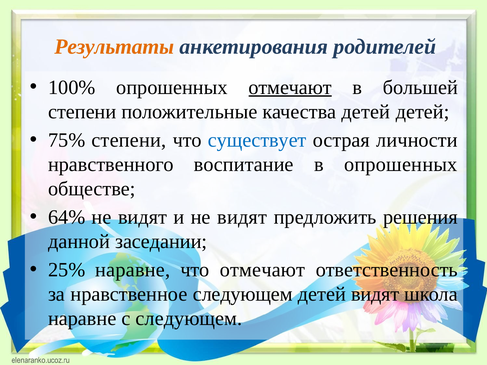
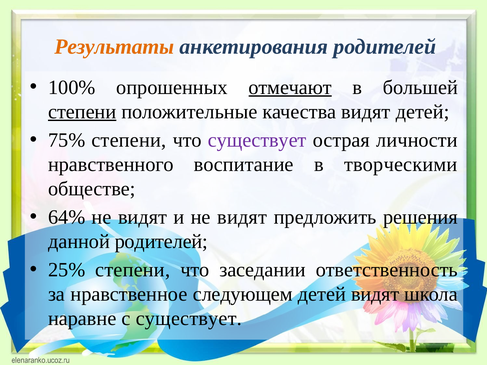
степени at (82, 112) underline: none -> present
качества детей: детей -> видят
существует at (257, 140) colour: blue -> purple
в опрошенных: опрошенных -> творческими
данной заседании: заседании -> родителей
25% наравне: наравне -> степени
что отмечают: отмечают -> заседании
с следующем: следующем -> существует
